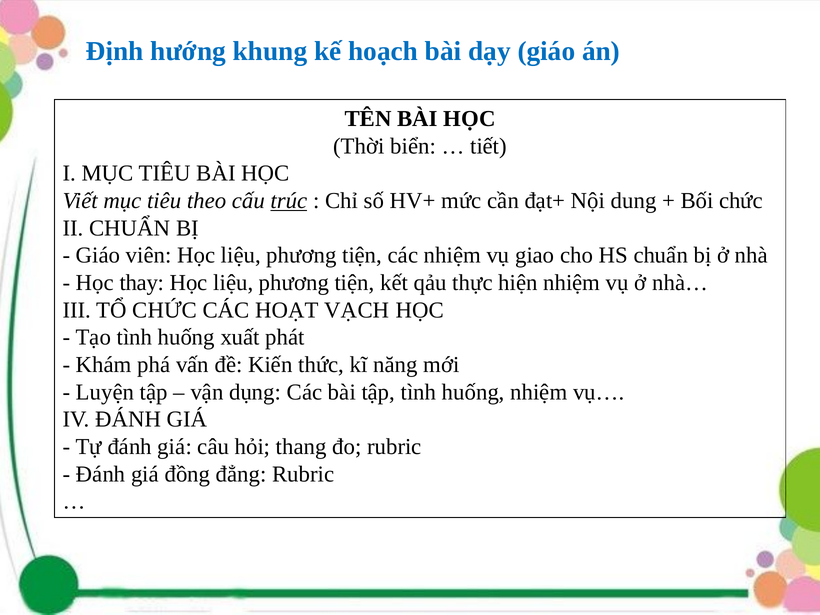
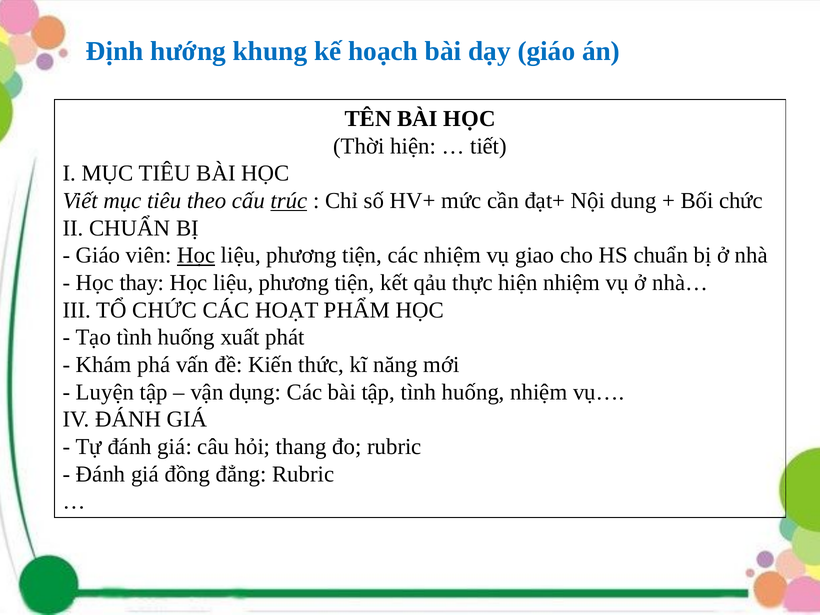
Thời biển: biển -> hiện
Học at (196, 255) underline: none -> present
VẠCH: VẠCH -> PHẨM
